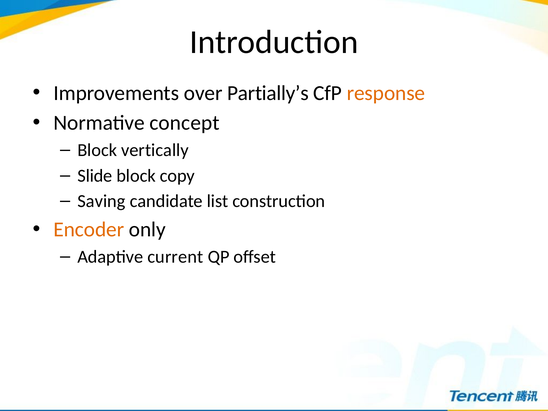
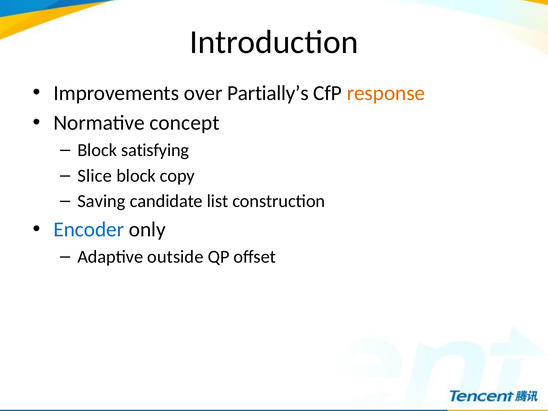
vertically: vertically -> satisfying
Slide: Slide -> Slice
Encoder colour: orange -> blue
current: current -> outside
